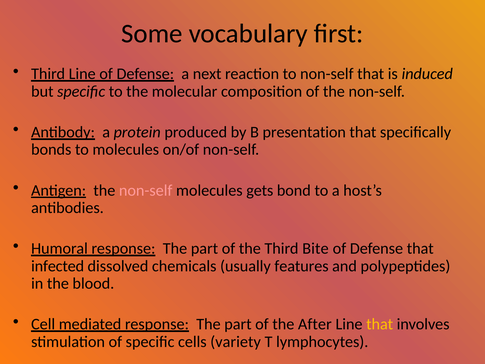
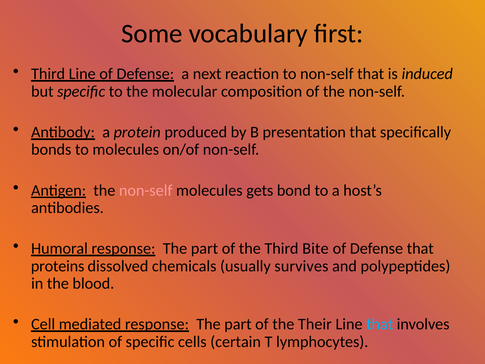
infected: infected -> proteins
features: features -> survives
After: After -> Their
that at (380, 324) colour: yellow -> light blue
variety: variety -> certain
